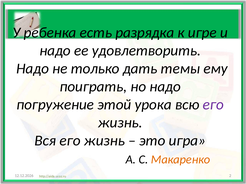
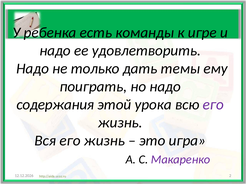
разрядка: разрядка -> команды
погружение: погружение -> содержания
Макаренко colour: orange -> purple
